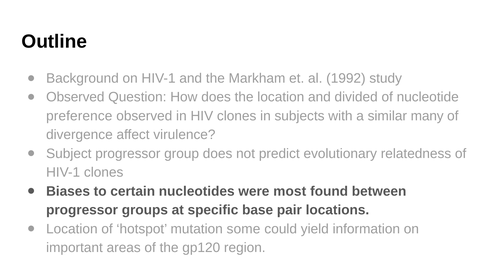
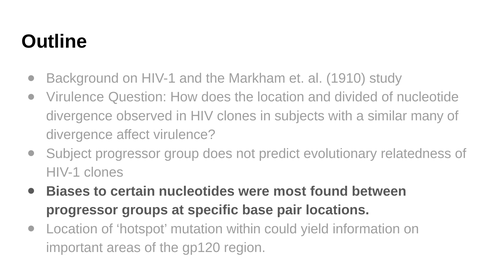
1992: 1992 -> 1910
Observed at (75, 97): Observed -> Virulence
preference at (79, 116): preference -> divergence
some: some -> within
